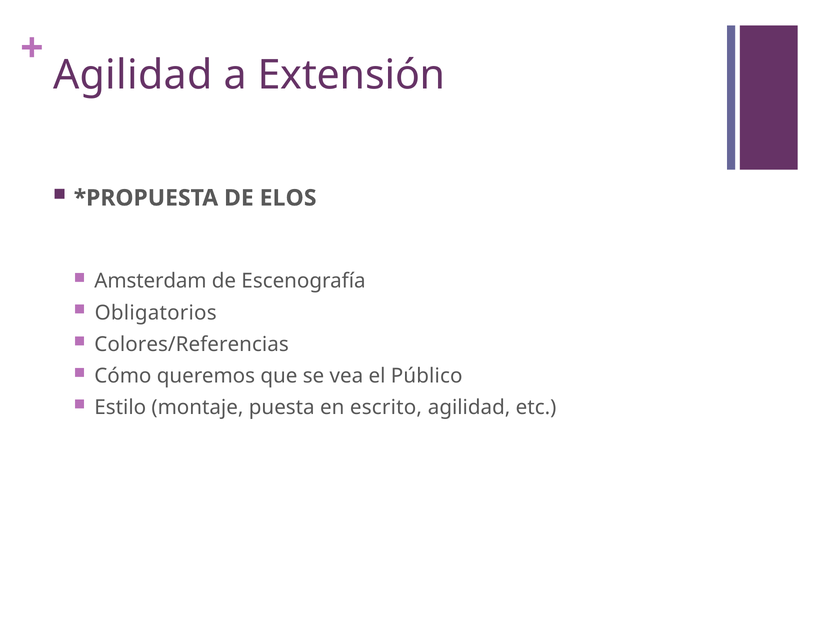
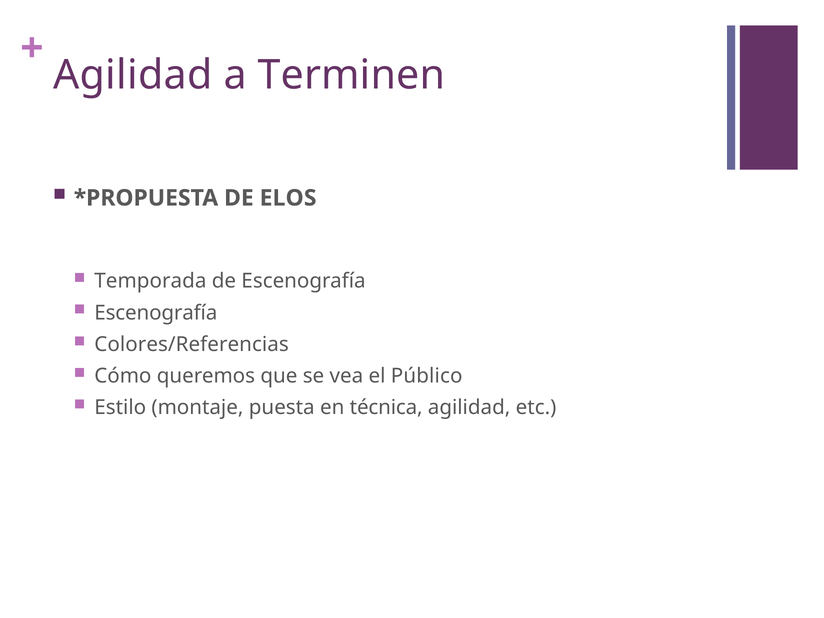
Extensión: Extensión -> Terminen
Amsterdam: Amsterdam -> Temporada
Obligatorios at (156, 313): Obligatorios -> Escenografía
escrito: escrito -> técnica
